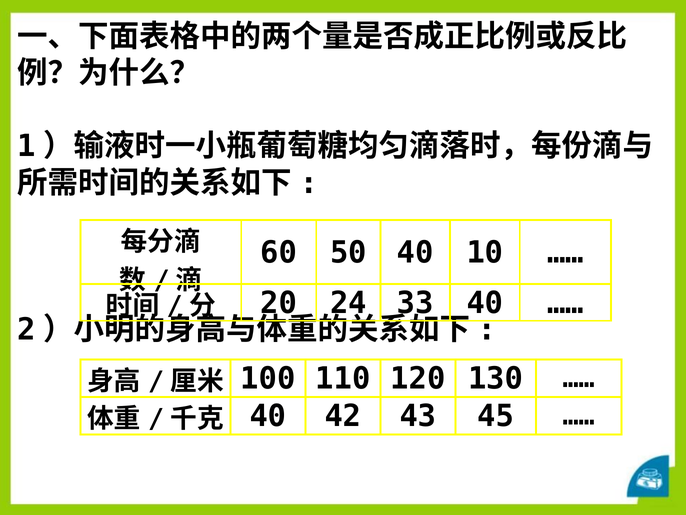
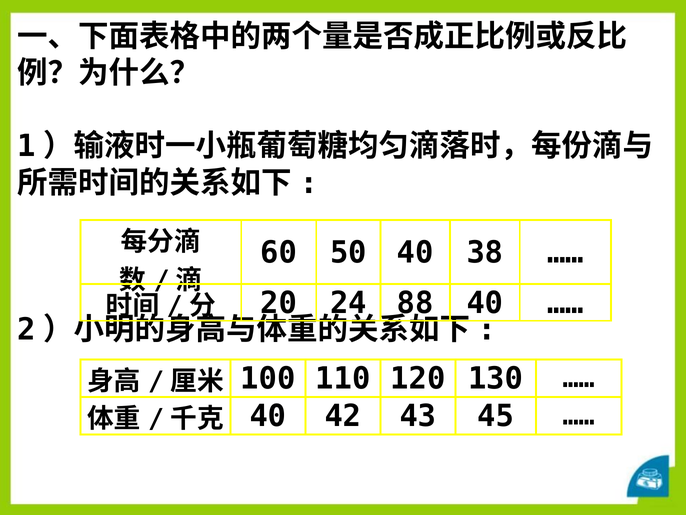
10: 10 -> 38
33: 33 -> 88
